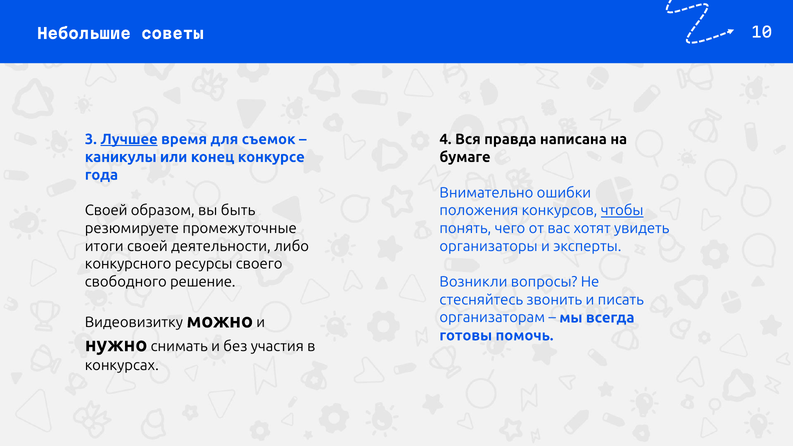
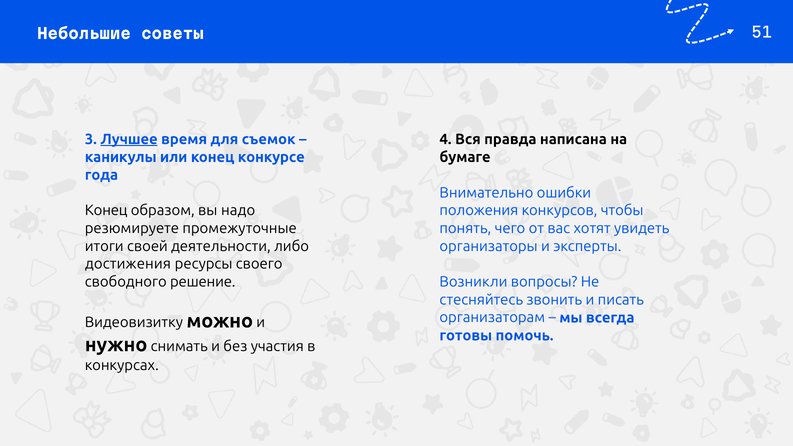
10: 10 -> 51
Своей at (106, 211): Своей -> Конец
быть: быть -> надо
чтобы underline: present -> none
конкурсного: конкурсного -> достижения
